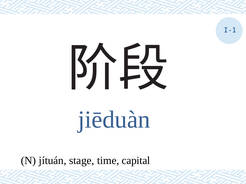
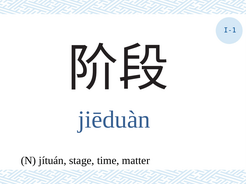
capital: capital -> matter
